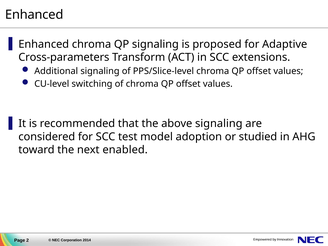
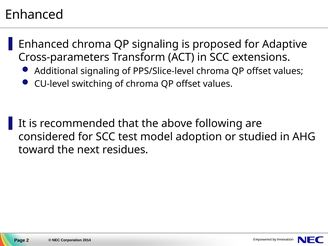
above signaling: signaling -> following
enabled: enabled -> residues
